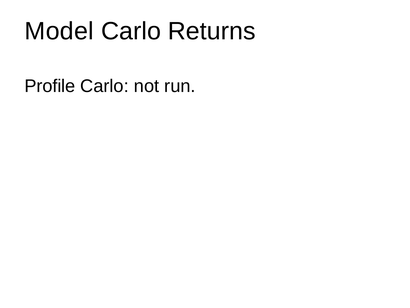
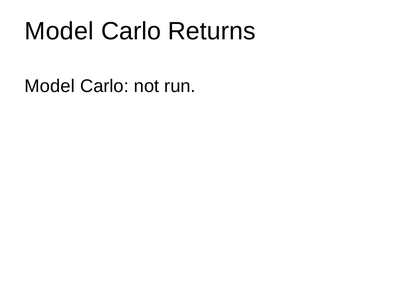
Profile at (50, 86): Profile -> Model
